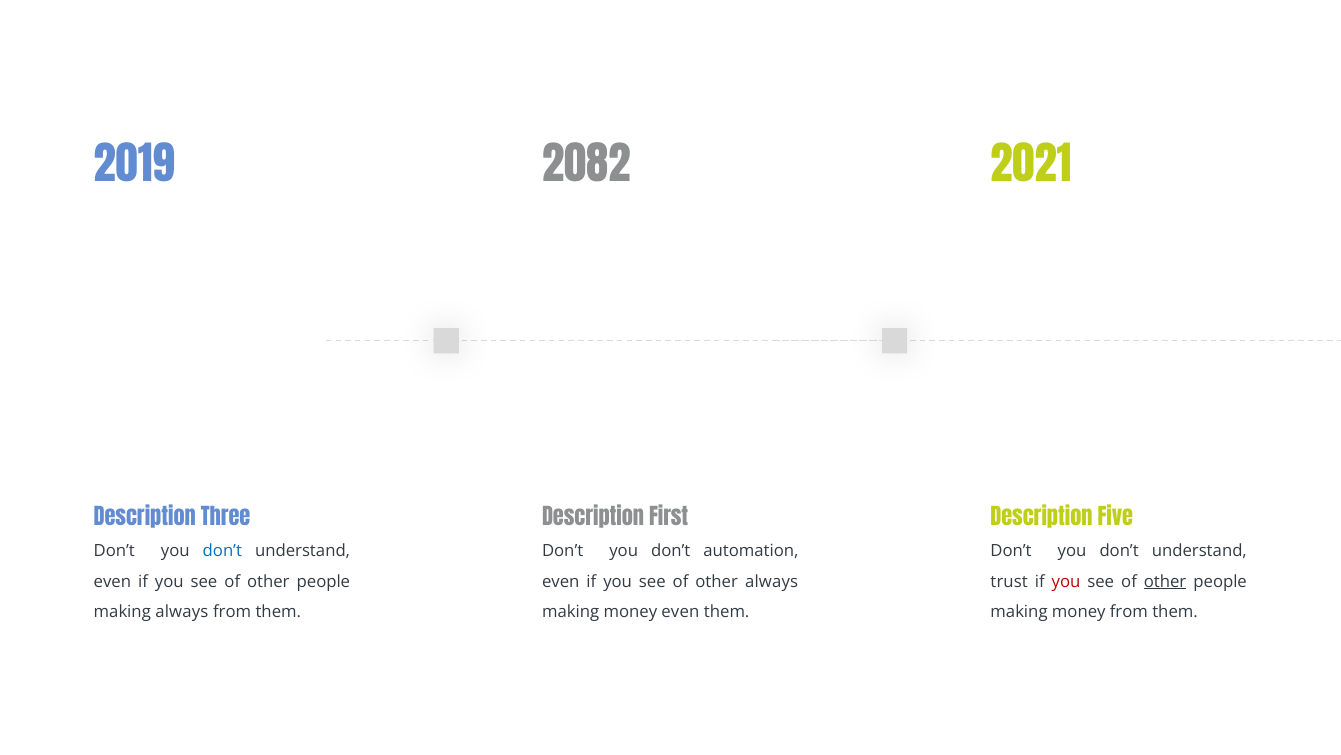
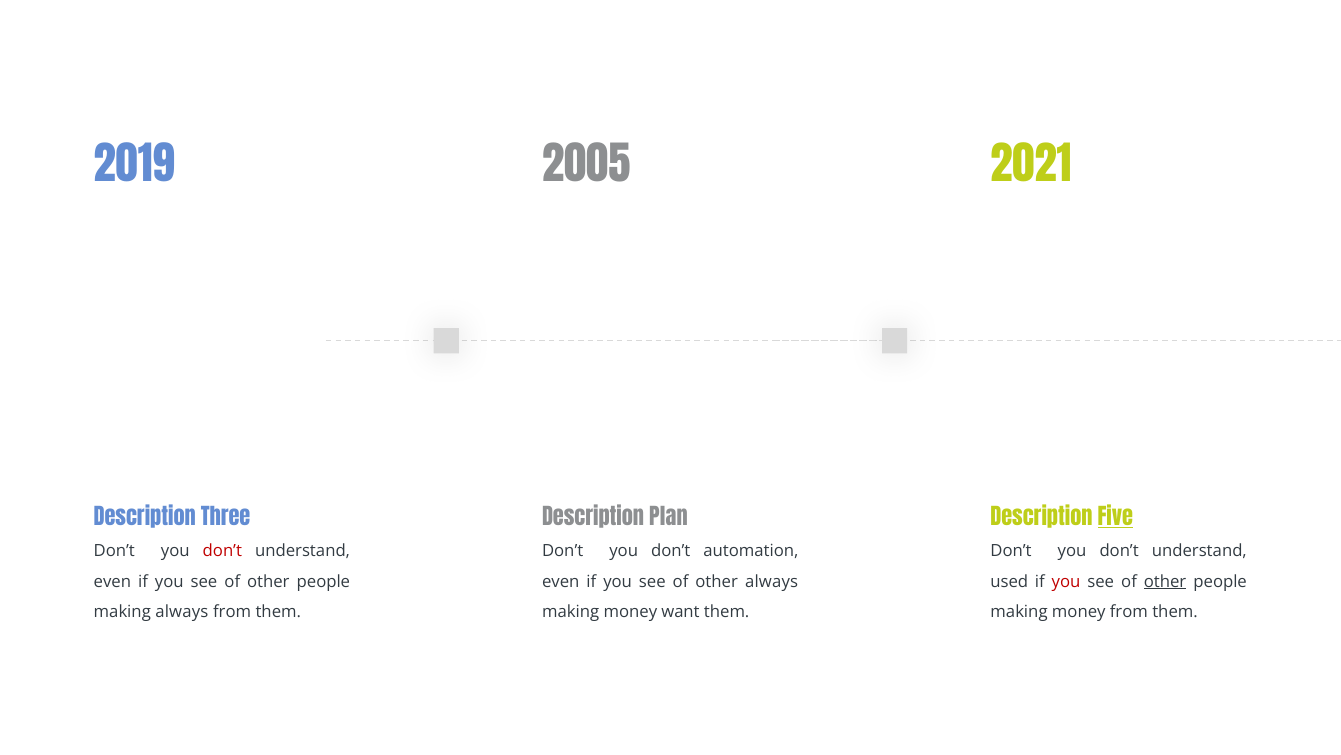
2082: 2082 -> 2005
First: First -> Plan
Five underline: none -> present
don’t at (222, 551) colour: blue -> red
trust: trust -> used
money even: even -> want
